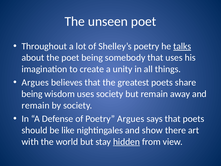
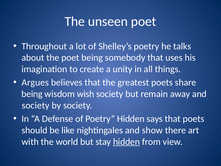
talks underline: present -> none
wisdom uses: uses -> wish
remain at (36, 105): remain -> society
Poetry Argues: Argues -> Hidden
